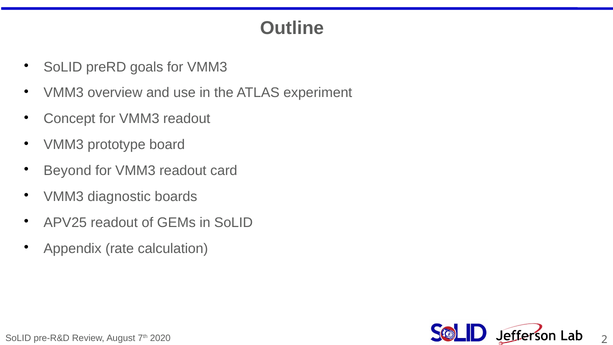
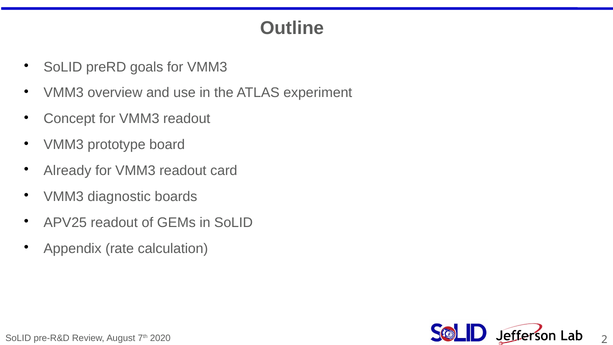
Beyond: Beyond -> Already
